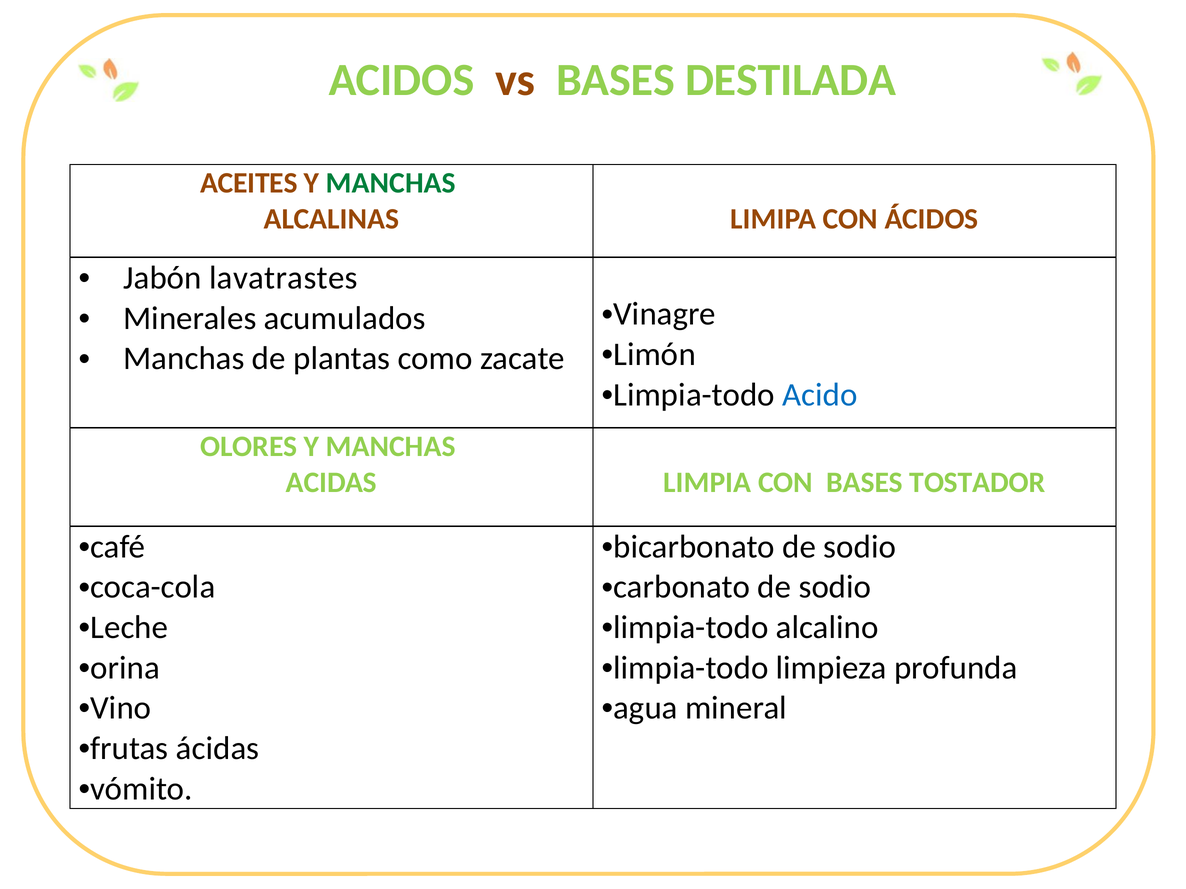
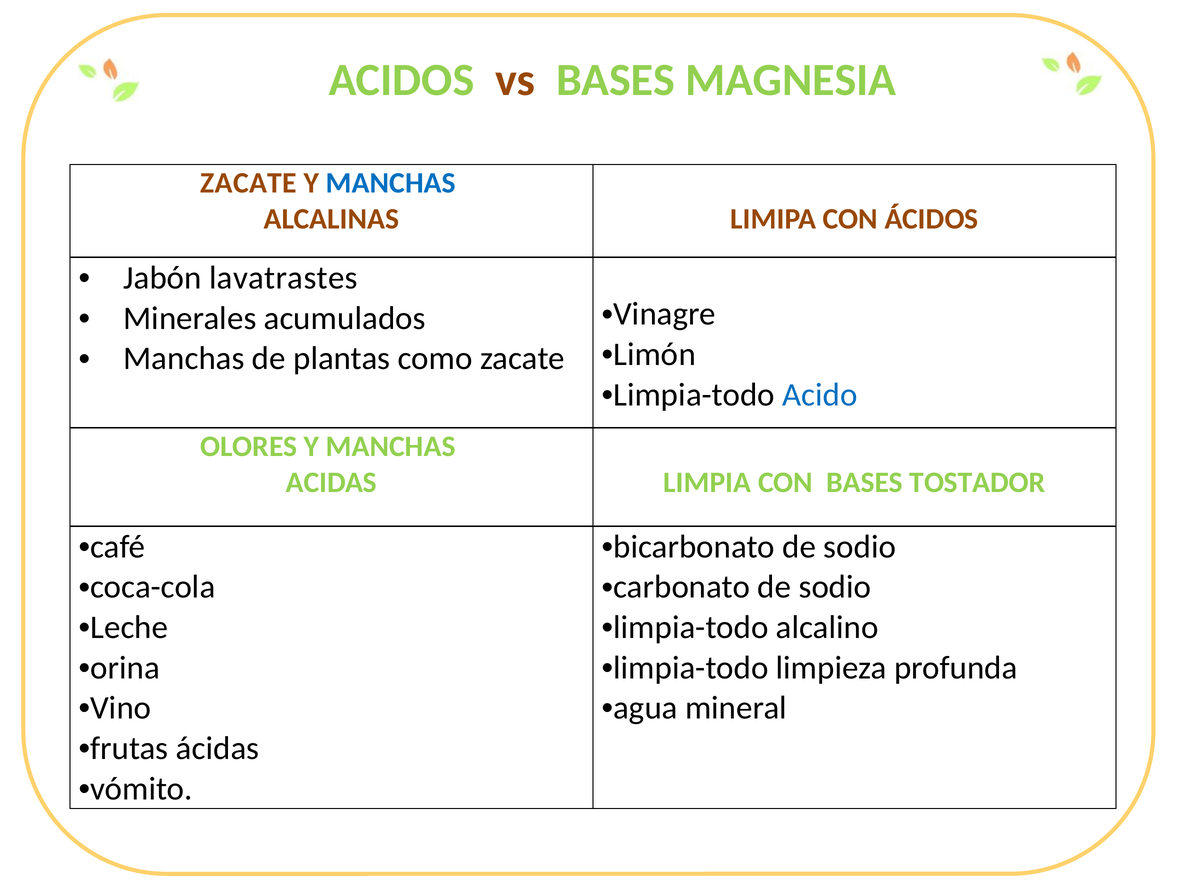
DESTILADA: DESTILADA -> MAGNESIA
ACEITES at (249, 183): ACEITES -> ZACATE
MANCHAS at (391, 183) colour: green -> blue
